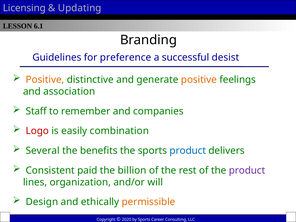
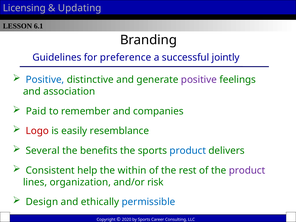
desist: desist -> jointly
Positive at (45, 80) colour: orange -> blue
positive at (199, 80) colour: orange -> purple
Staff: Staff -> Paid
combination: combination -> resemblance
paid: paid -> help
billion: billion -> within
will: will -> risk
permissible colour: orange -> blue
